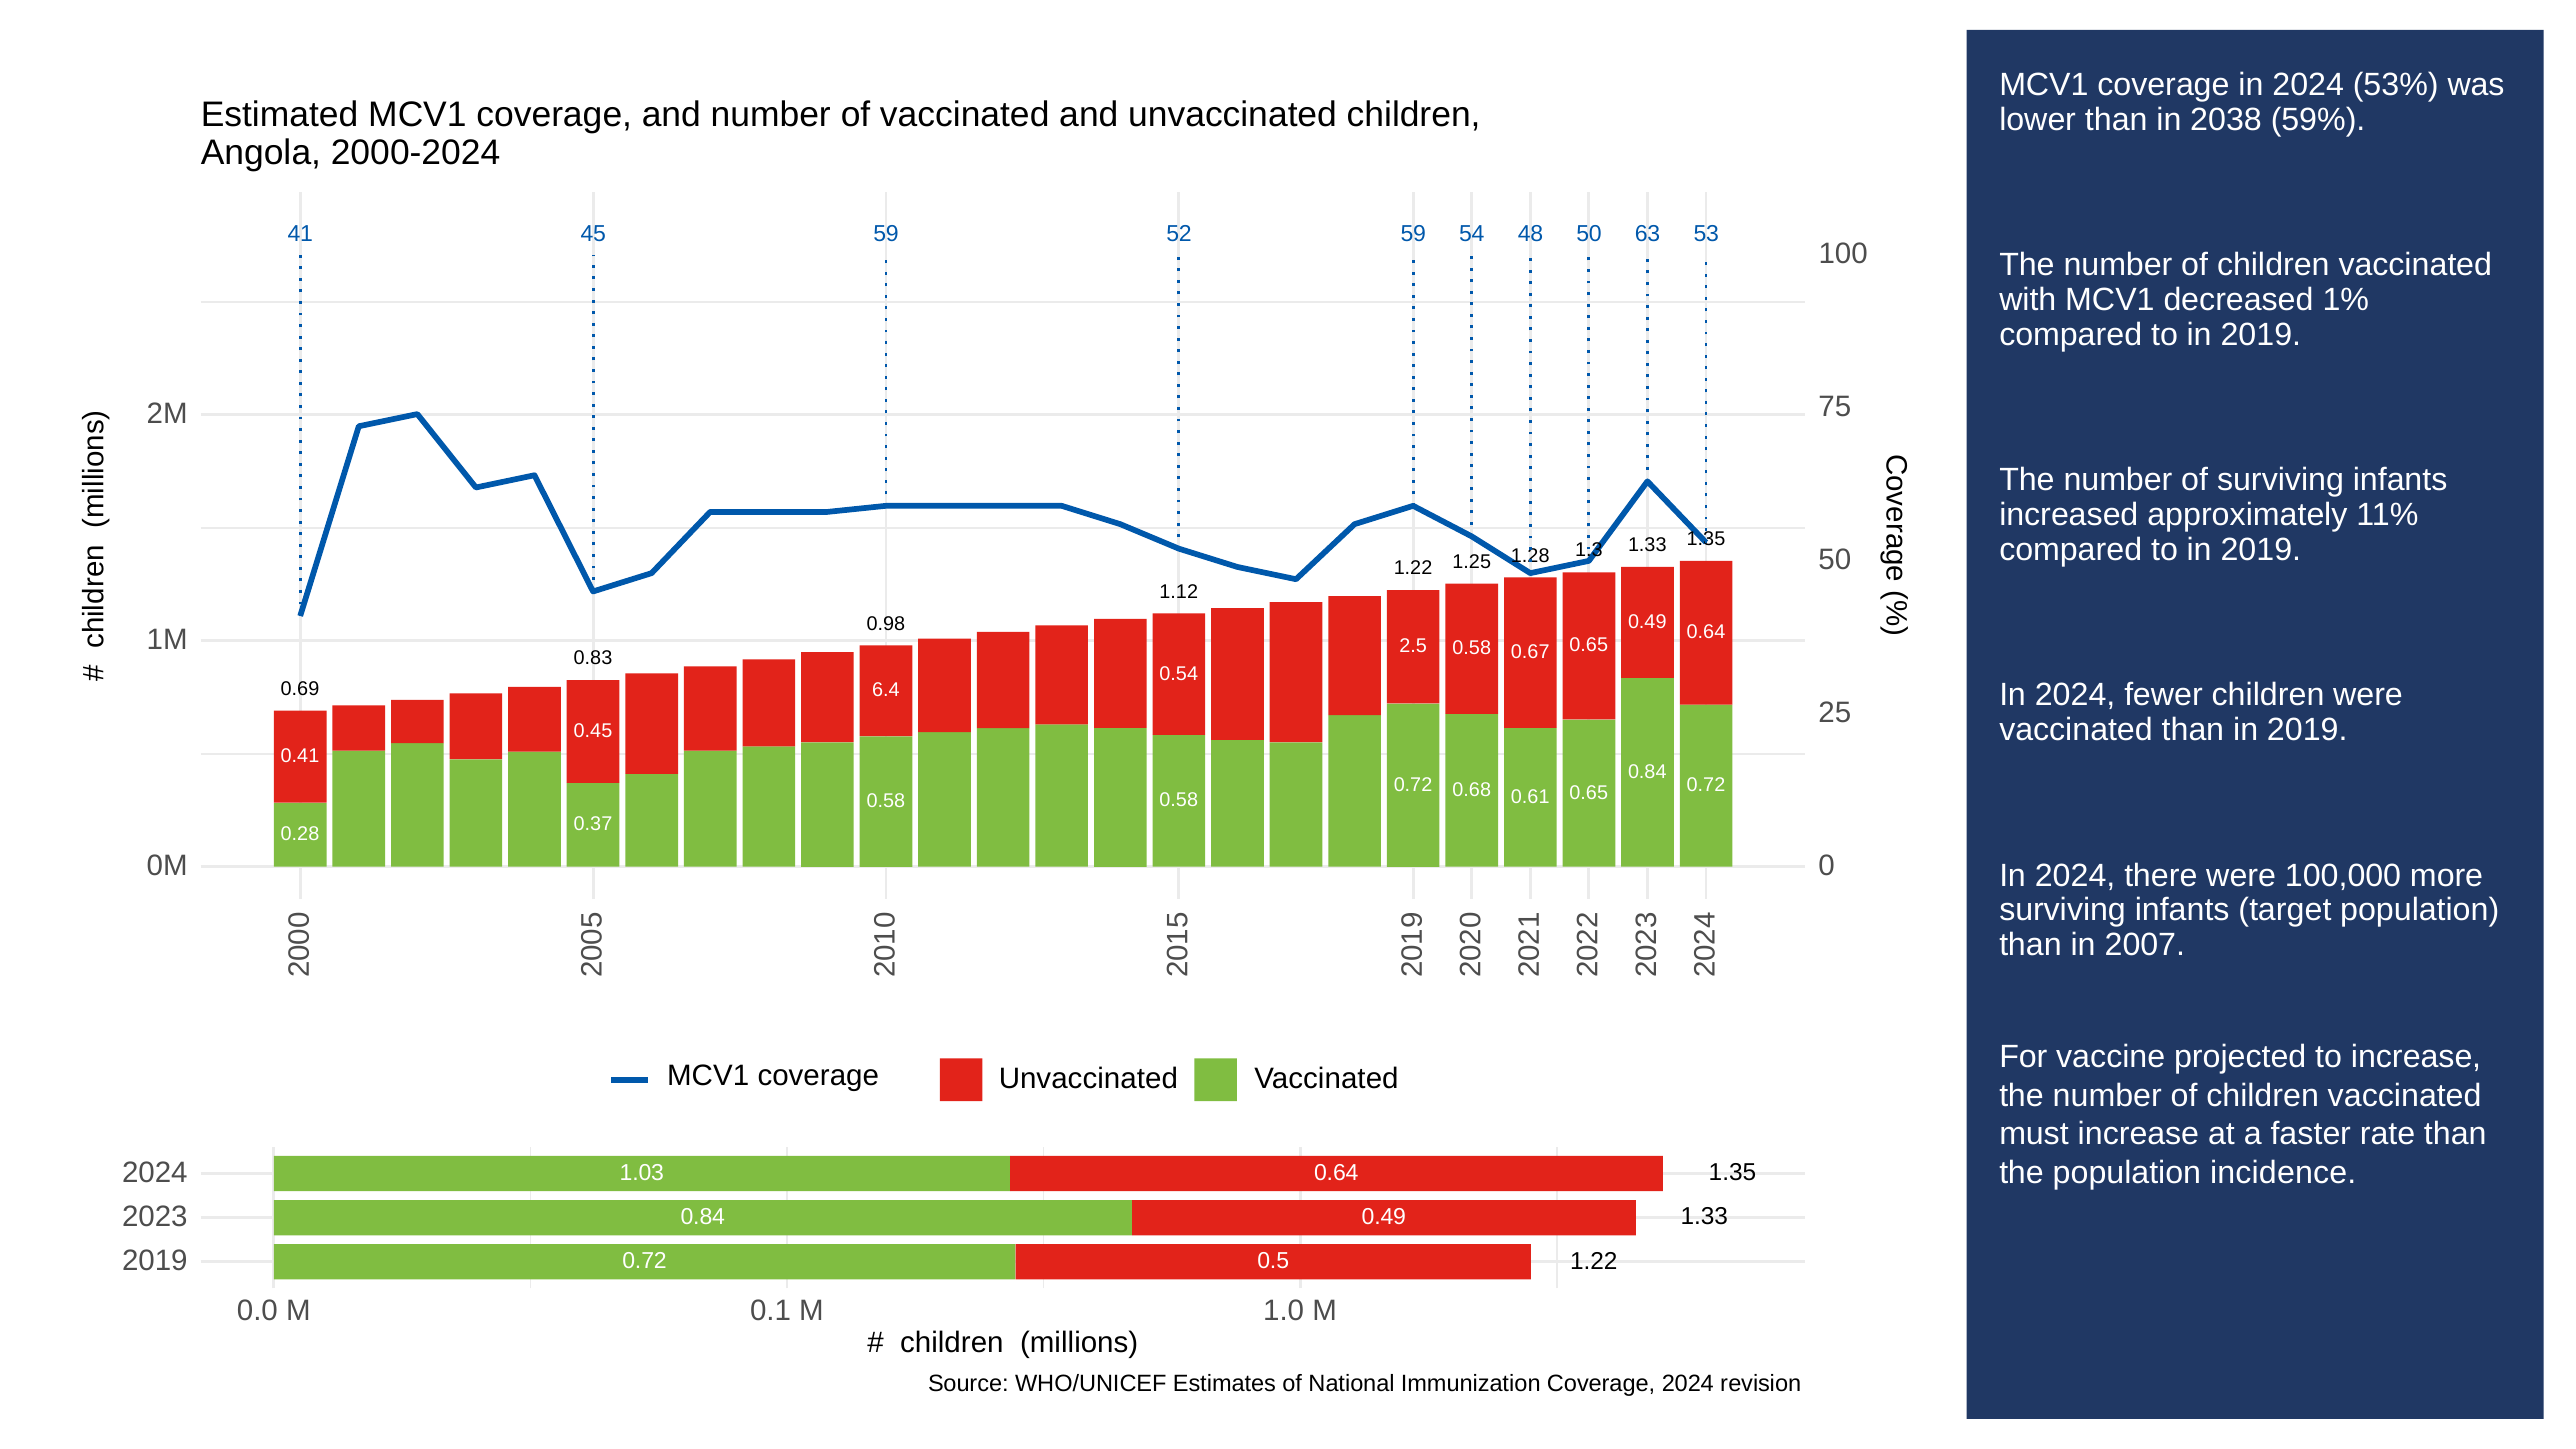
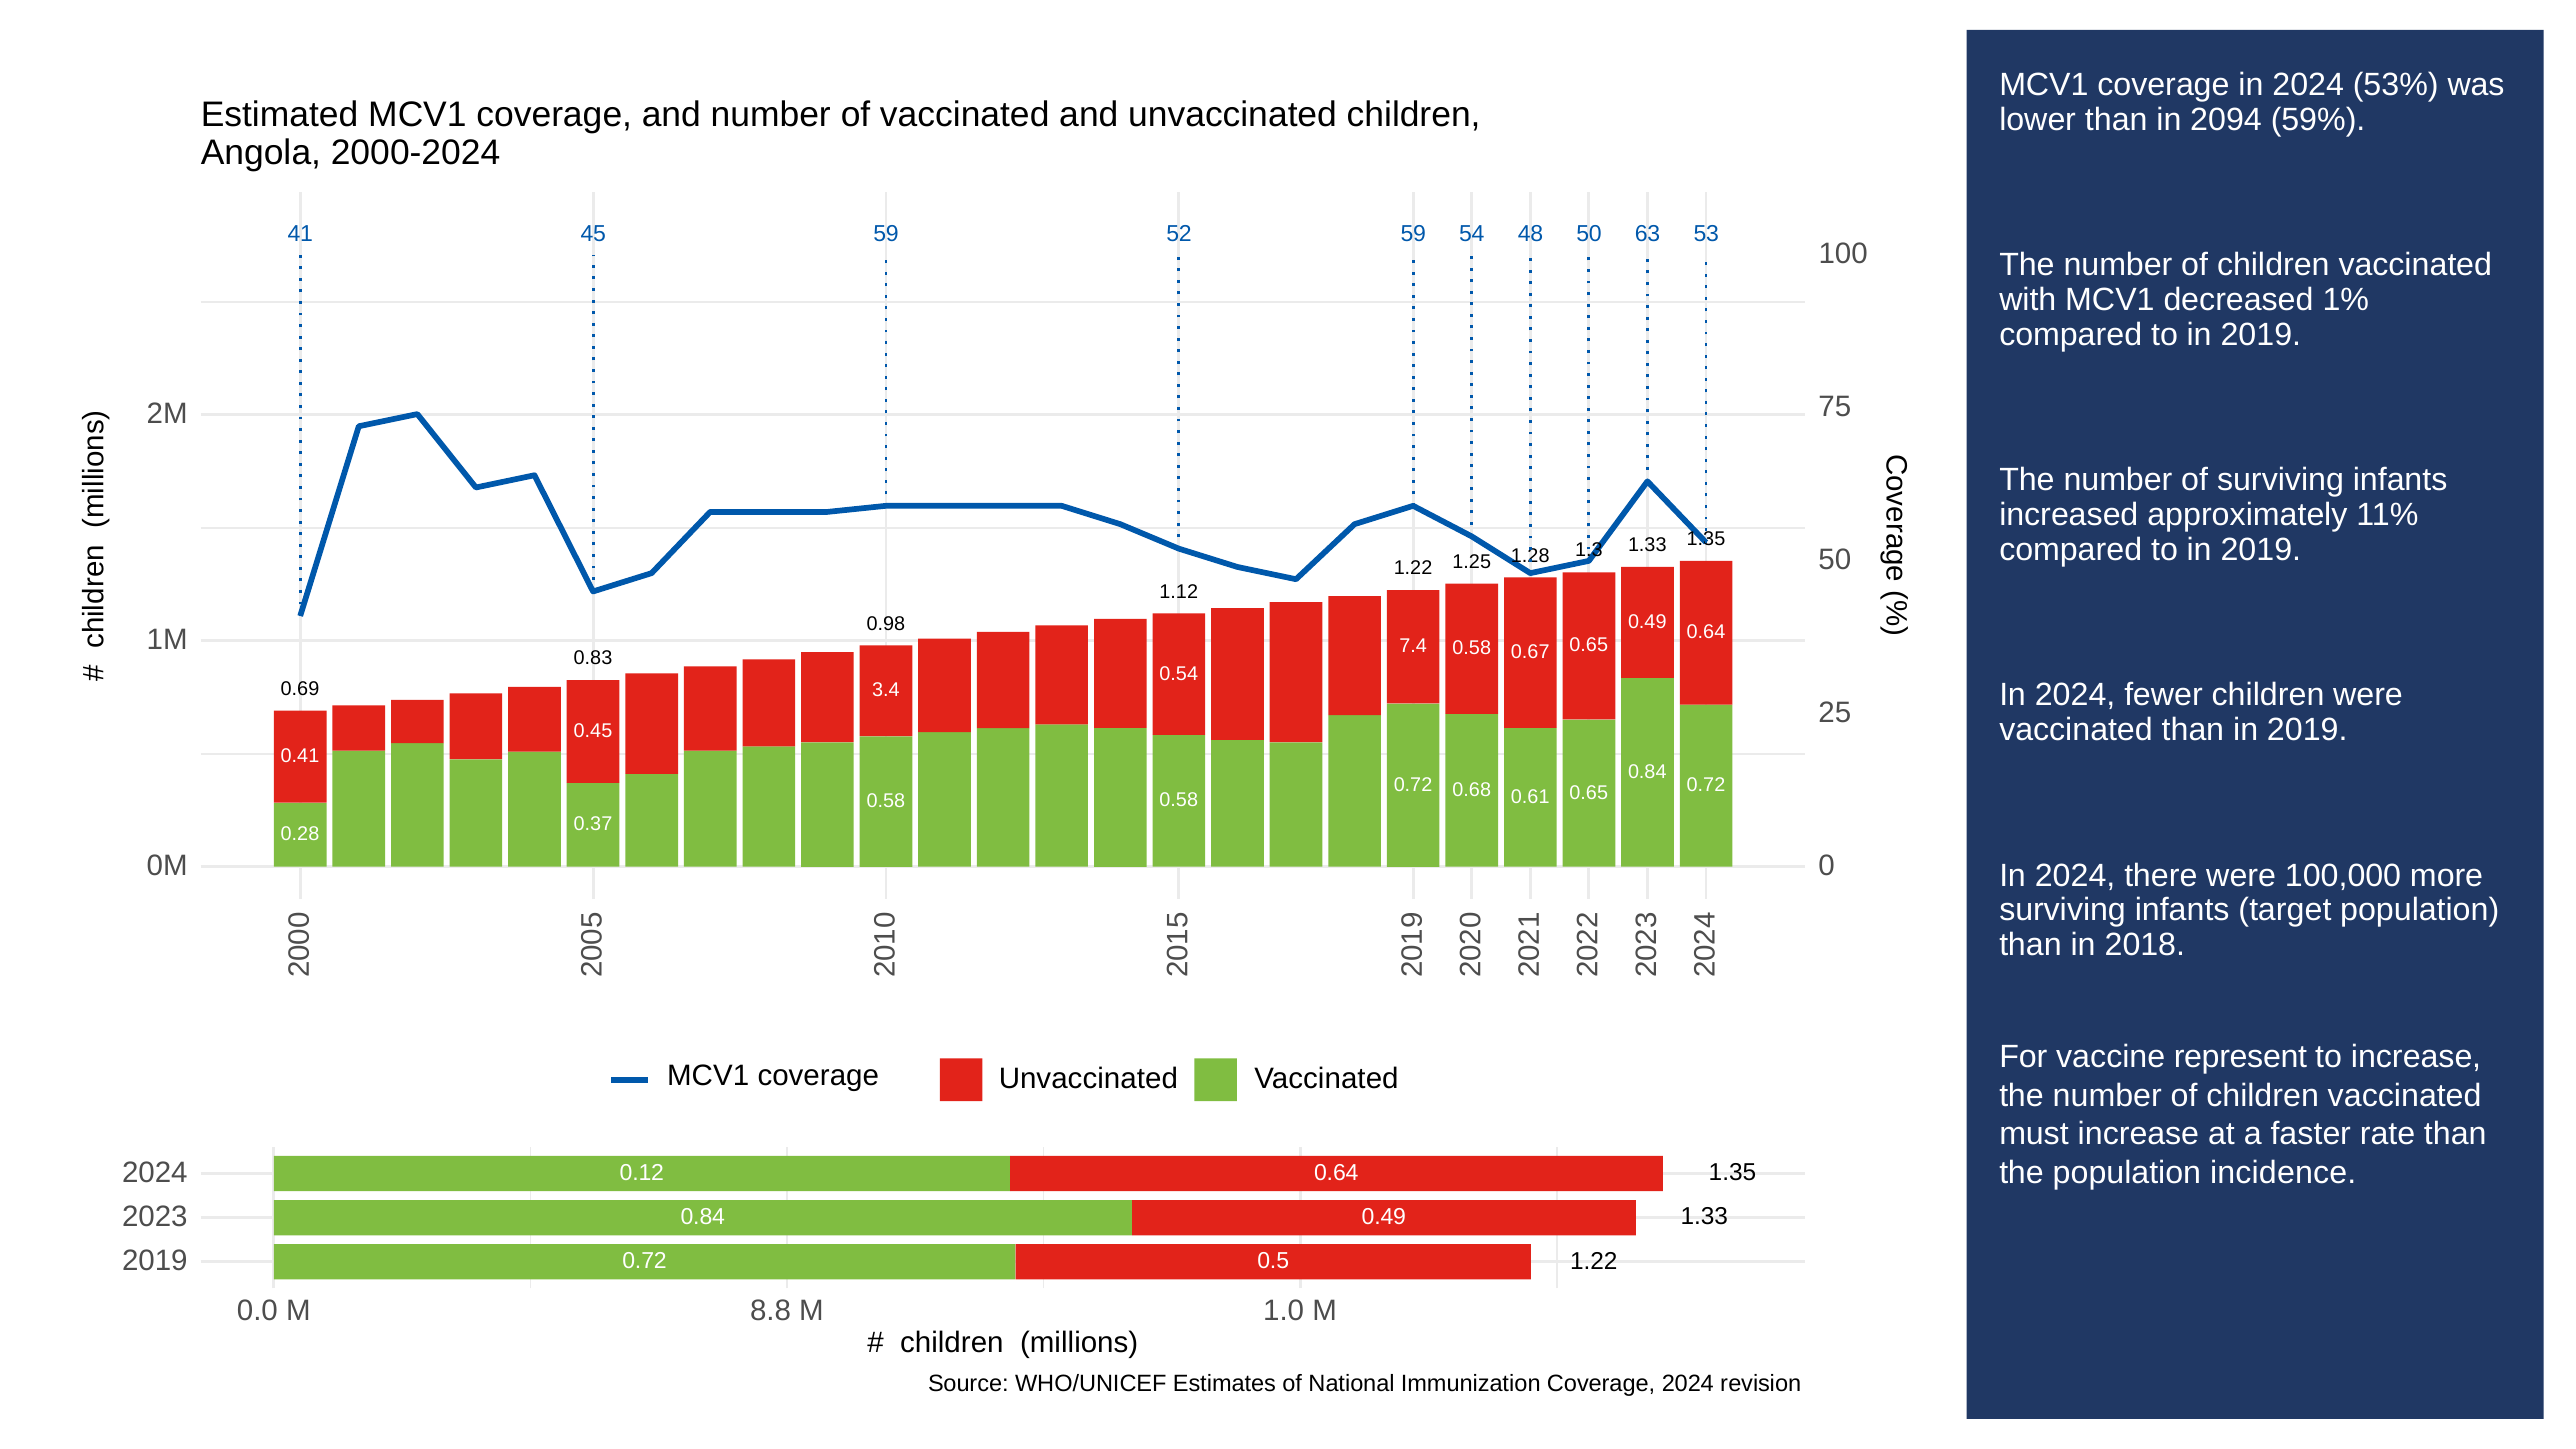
2038: 2038 -> 2094
2.5: 2.5 -> 7.4
6.4: 6.4 -> 3.4
2007: 2007 -> 2018
projected: projected -> represent
1.03: 1.03 -> 0.12
0.1: 0.1 -> 8.8
